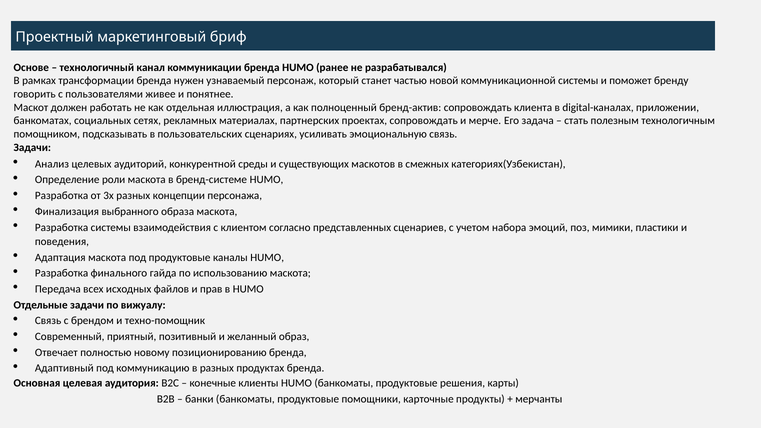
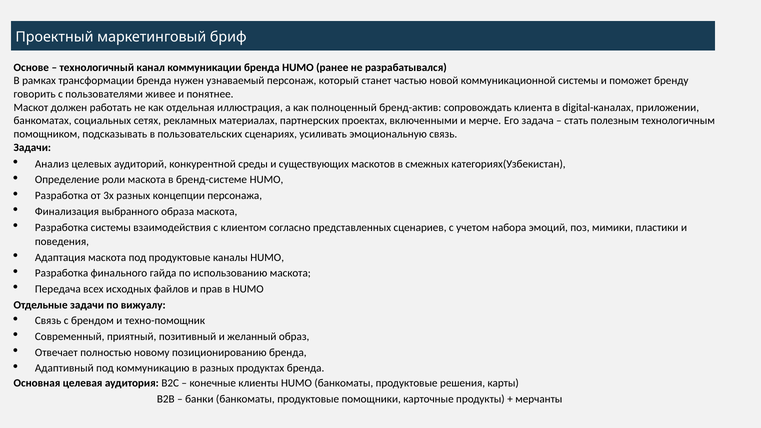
проектах сопровождать: сопровождать -> включенными
